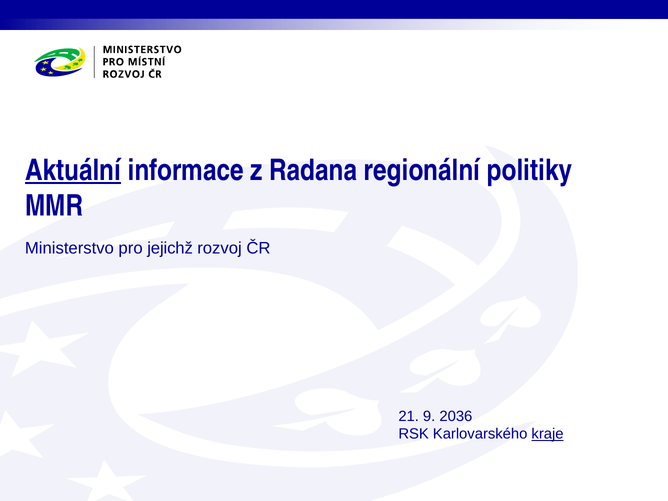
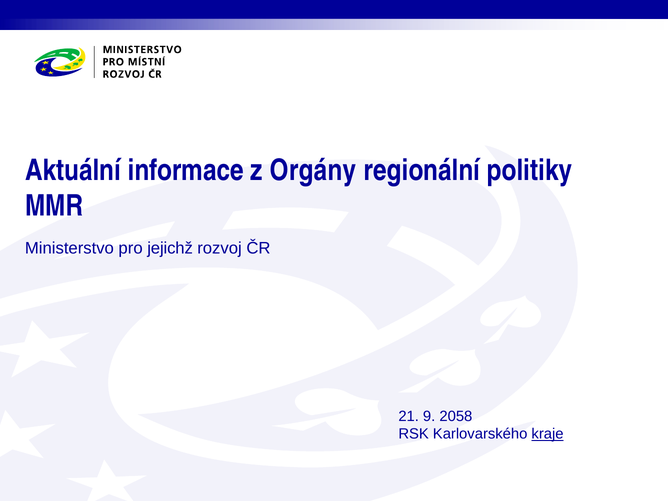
Aktuální underline: present -> none
Radana: Radana -> Orgány
2036: 2036 -> 2058
